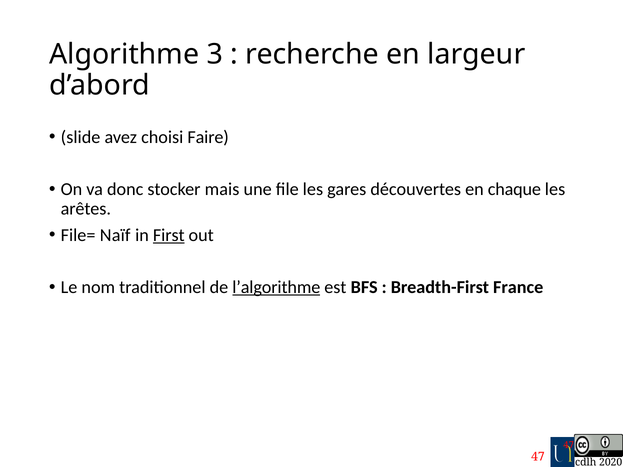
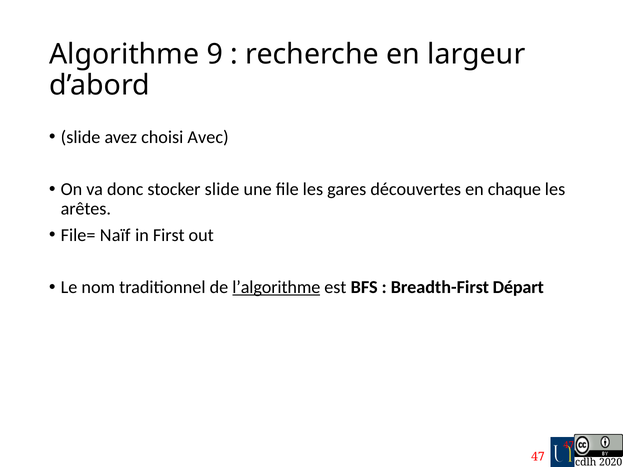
3: 3 -> 9
Faire: Faire -> Avec
stocker mais: mais -> slide
First underline: present -> none
France: France -> Départ
